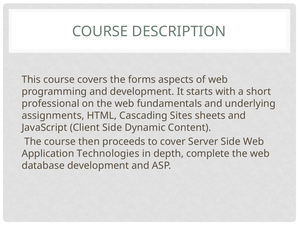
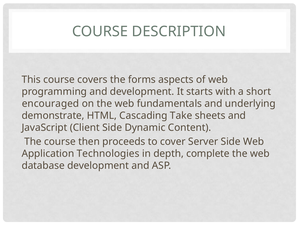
professional: professional -> encouraged
assignments: assignments -> demonstrate
Sites: Sites -> Take
